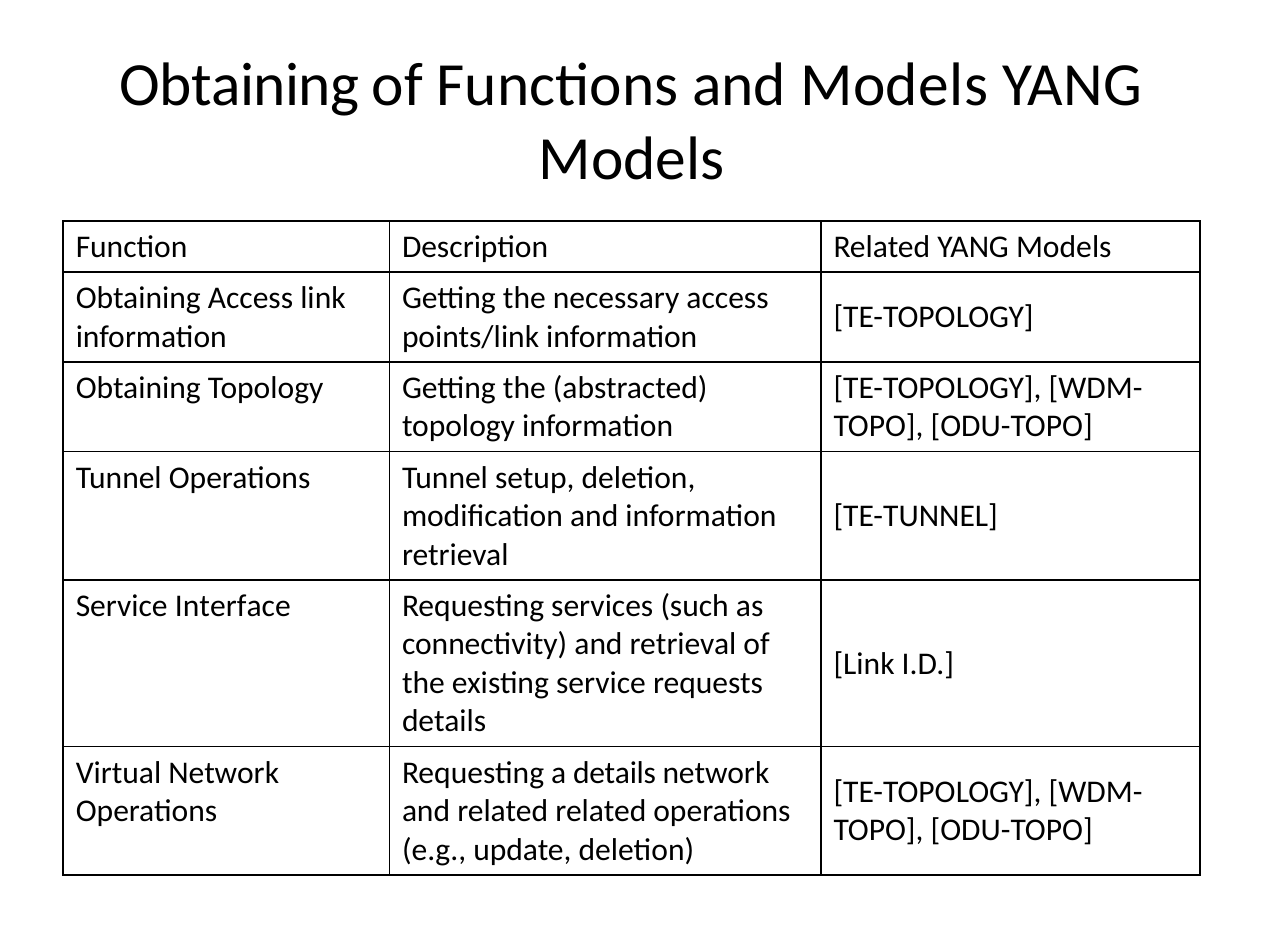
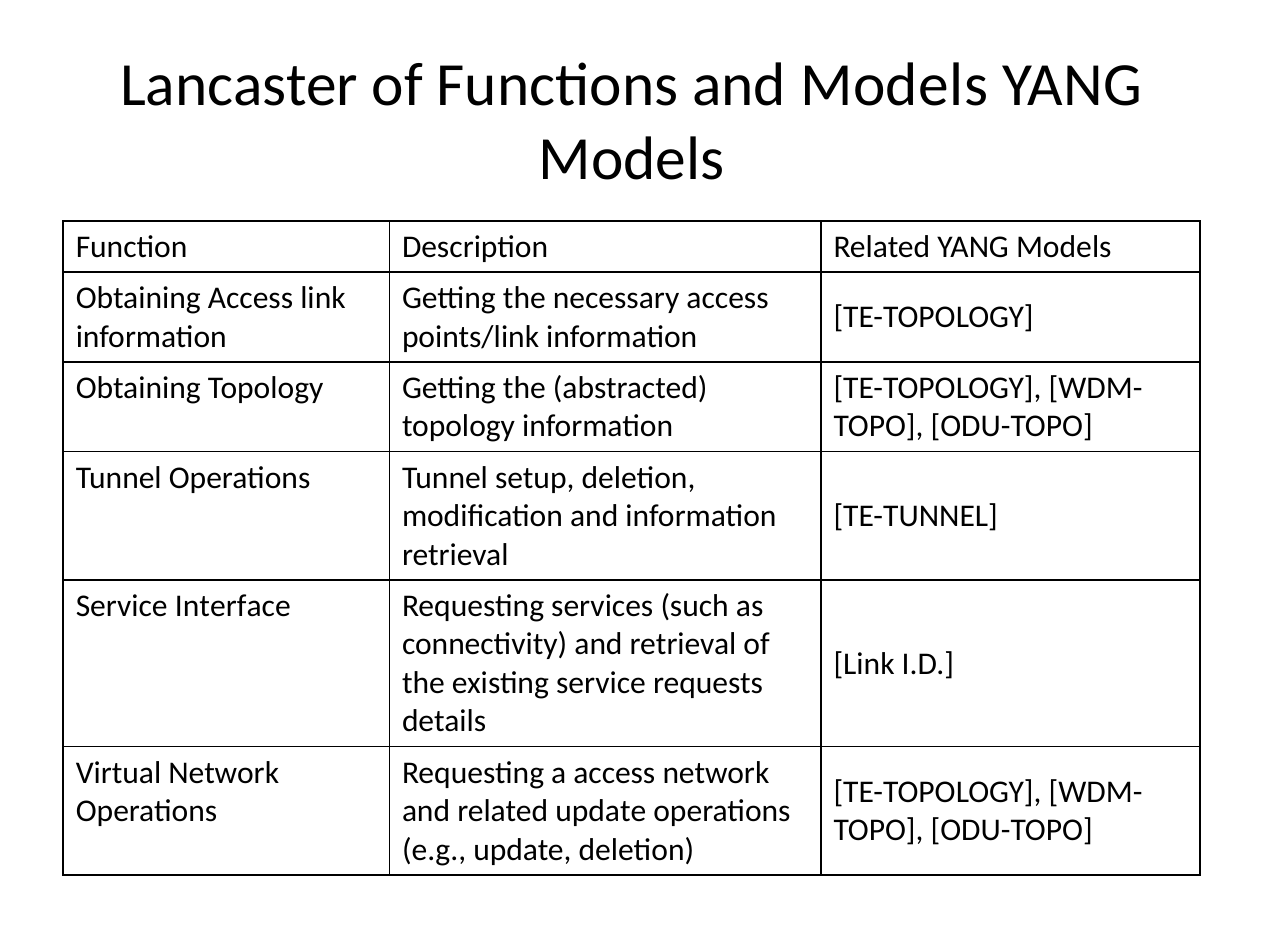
Obtaining at (239, 85): Obtaining -> Lancaster
a details: details -> access
related related: related -> update
